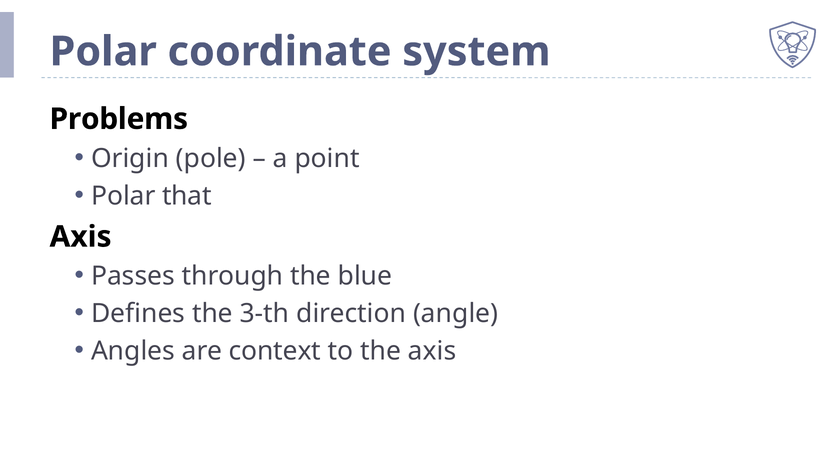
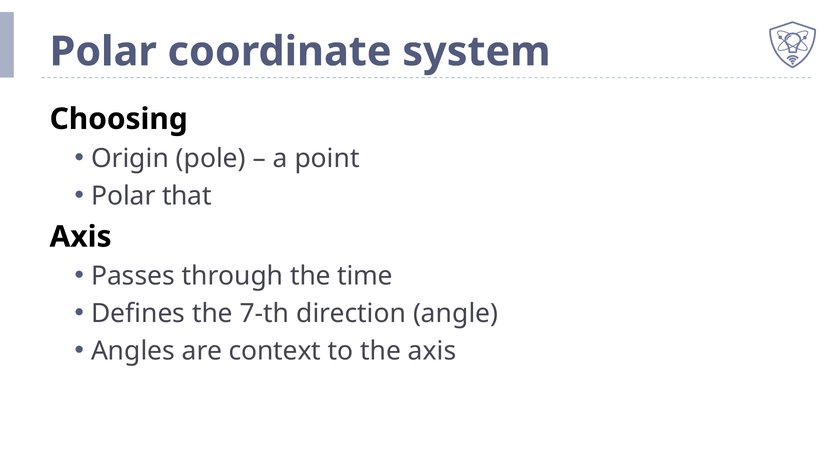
Problems: Problems -> Choosing
blue: blue -> time
3-th: 3-th -> 7-th
